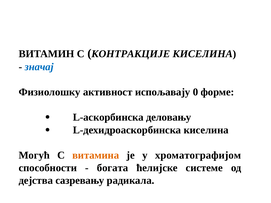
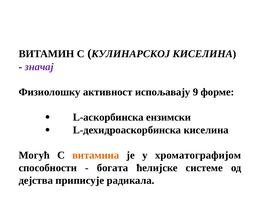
КОНТРАКЦИЈЕ: КОНТРАКЦИЈЕ -> КУЛИНАРСКОЈ
значај colour: blue -> purple
0: 0 -> 9
деловању: деловању -> ензимски
сазревању: сазревању -> приписује
